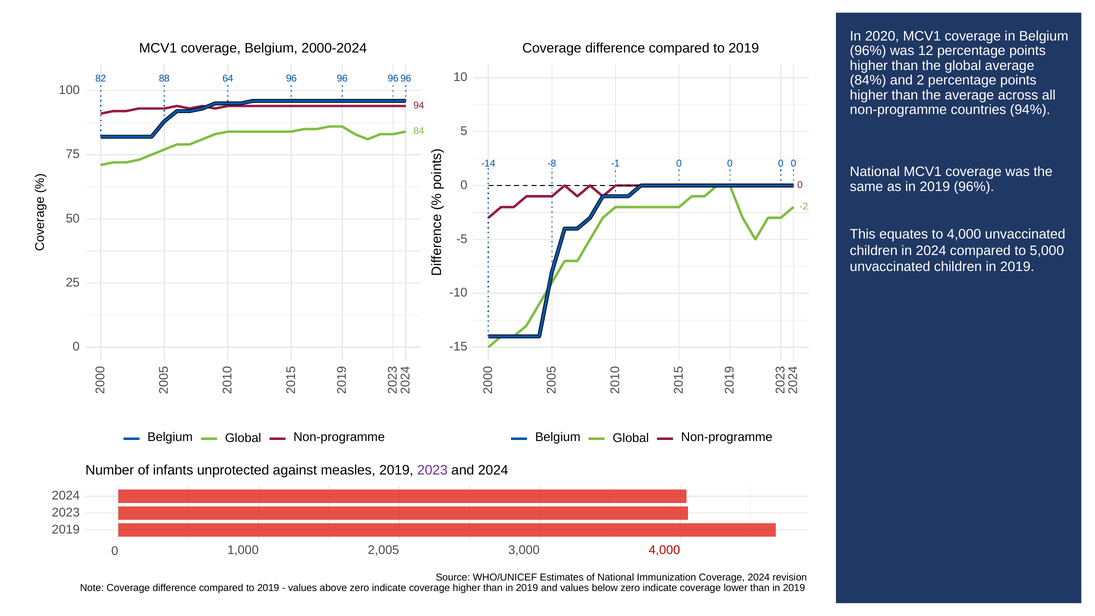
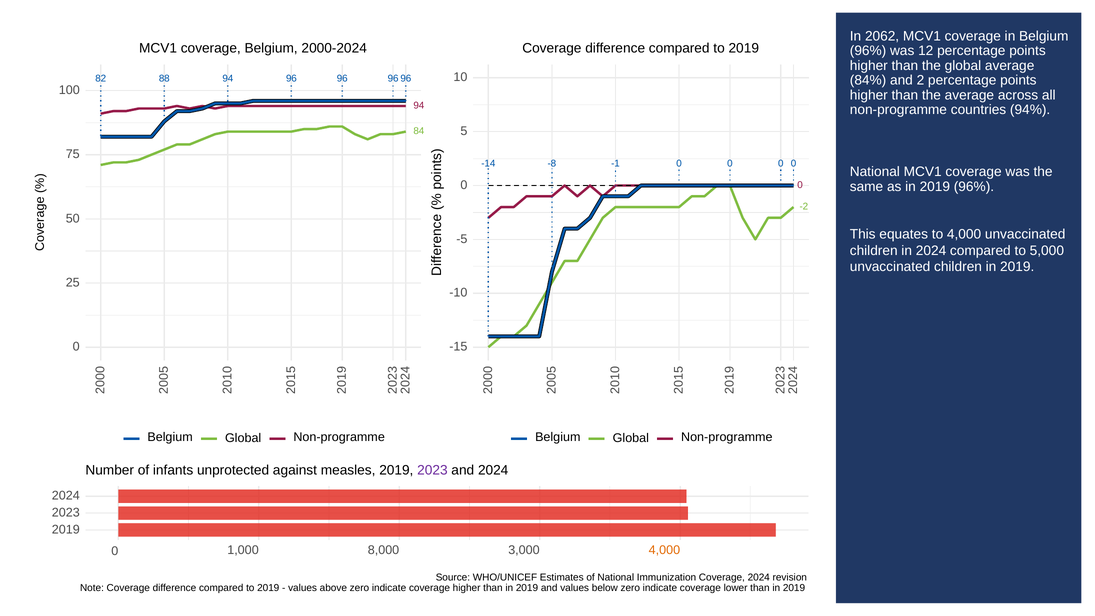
2020: 2020 -> 2062
88 64: 64 -> 94
2,005: 2,005 -> 8,000
4,000 at (664, 550) colour: red -> orange
